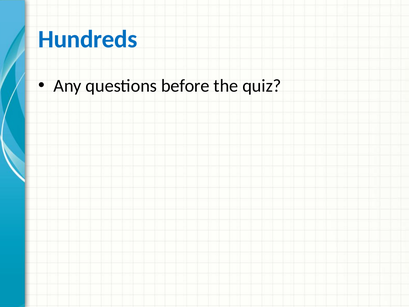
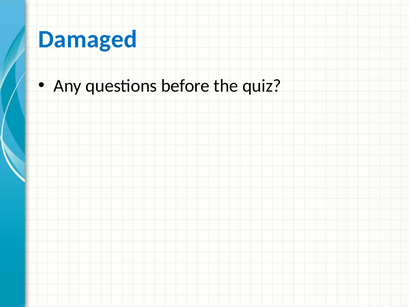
Hundreds: Hundreds -> Damaged
